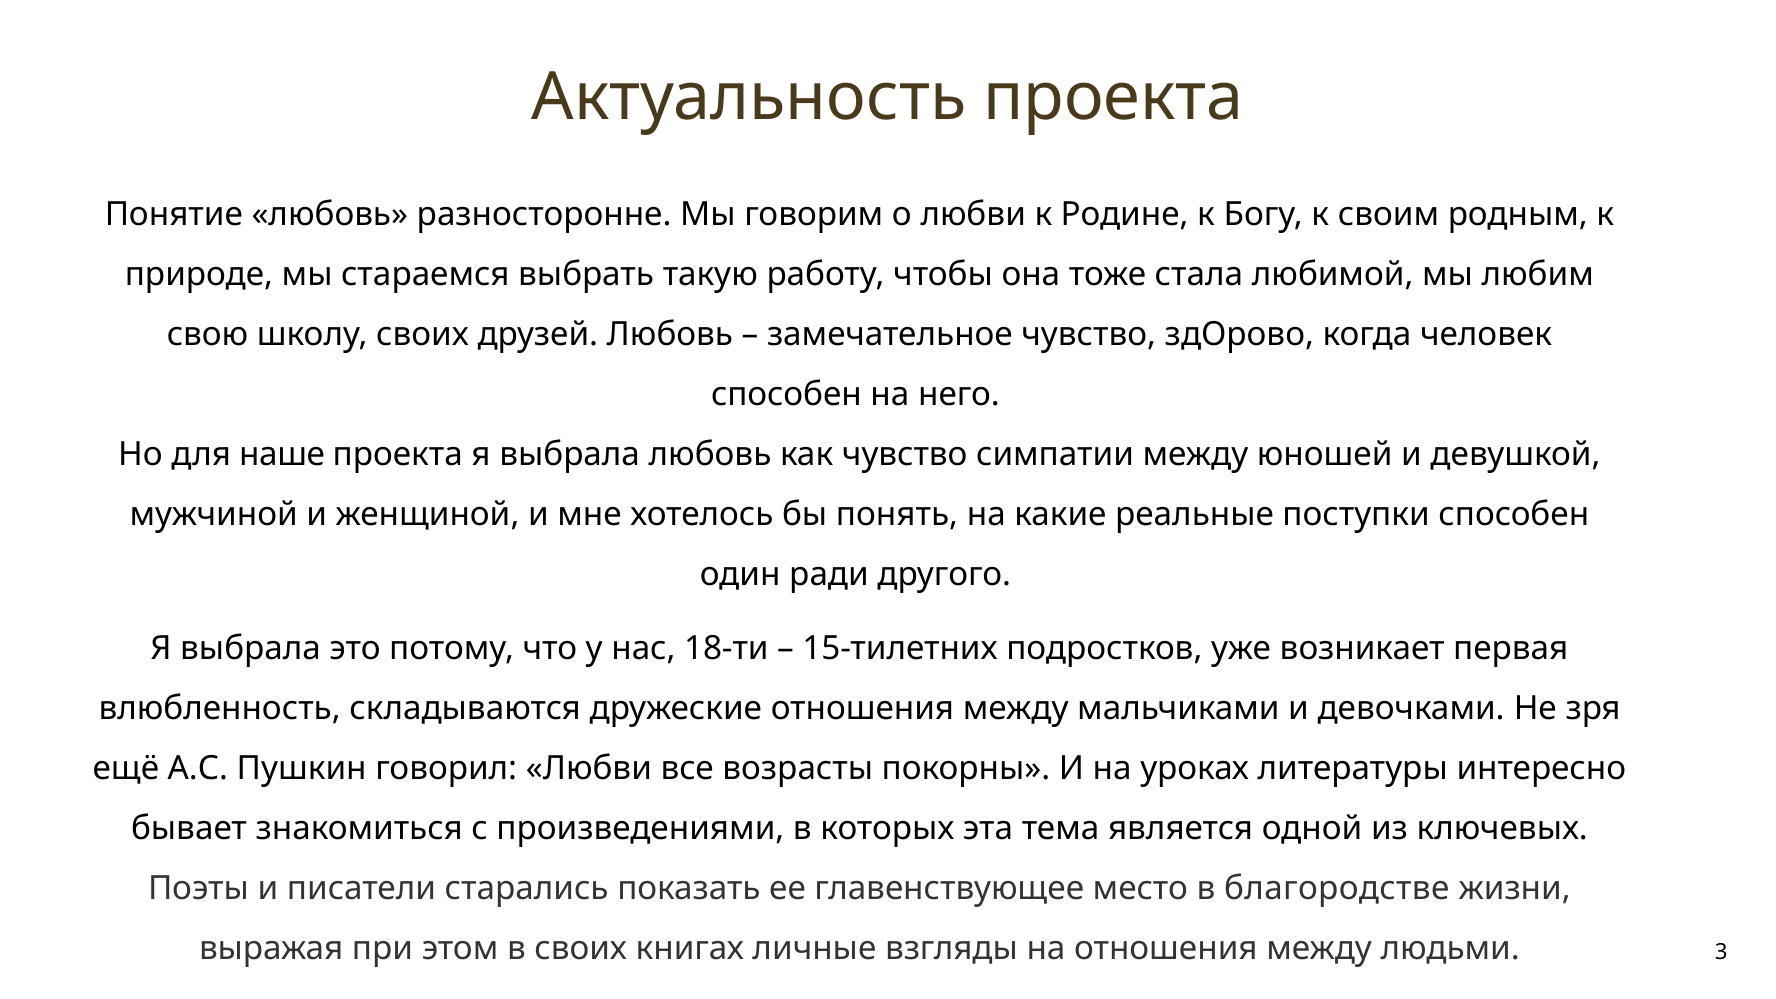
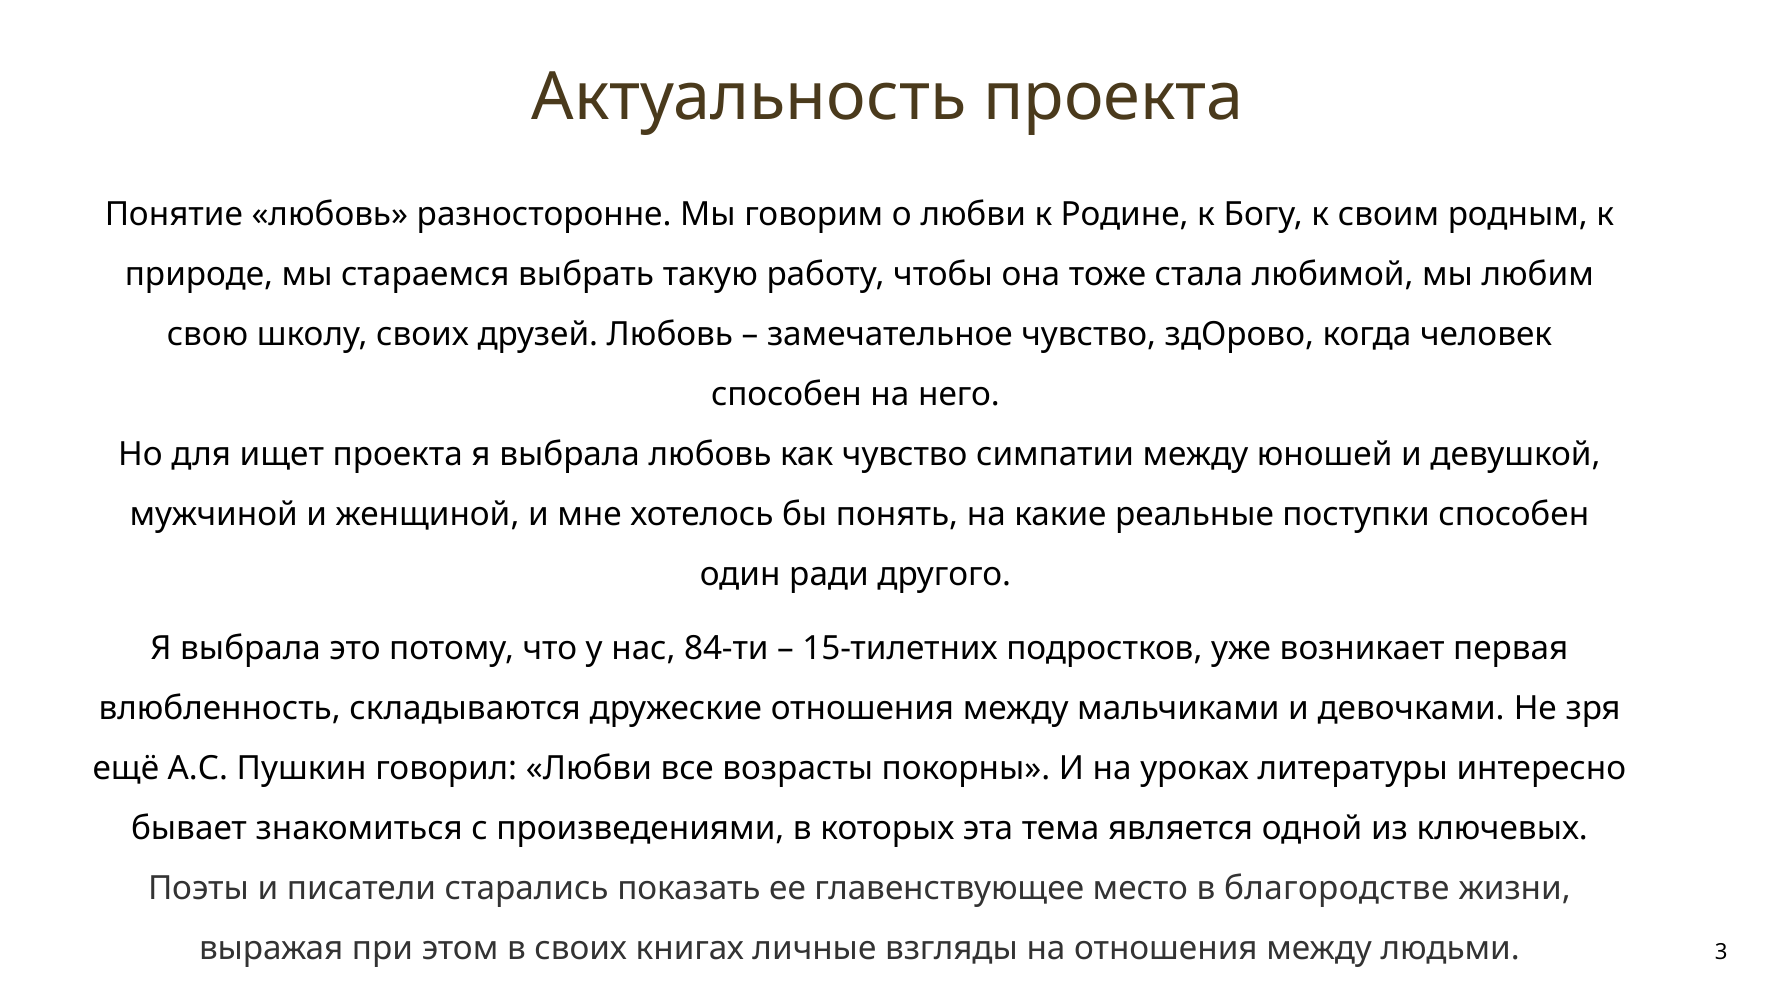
наше: наше -> ищет
18-ти: 18-ти -> 84-ти
